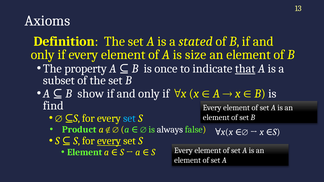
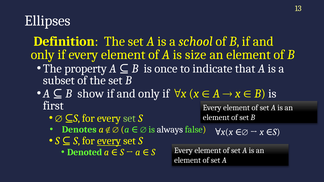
Axioms: Axioms -> Ellipses
stated: stated -> school
that underline: present -> none
find: find -> first
set at (129, 118) colour: light blue -> light green
Product: Product -> Denotes
Element at (85, 153): Element -> Denoted
